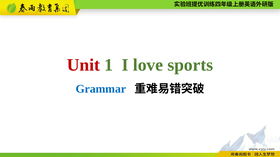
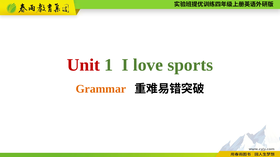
Grammar colour: blue -> orange
